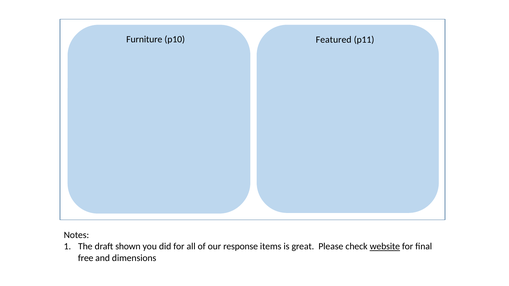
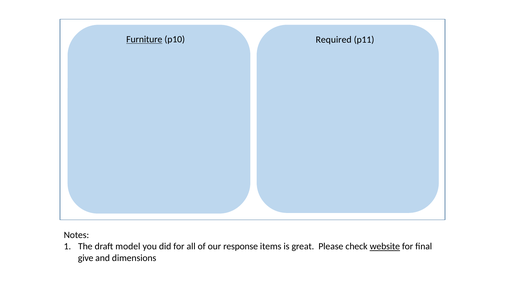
Furniture underline: none -> present
Featured: Featured -> Required
shown: shown -> model
free: free -> give
